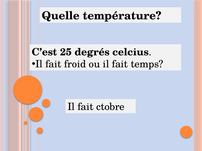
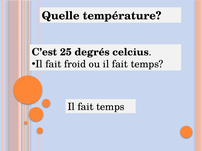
ctobre at (110, 107): ctobre -> temps
